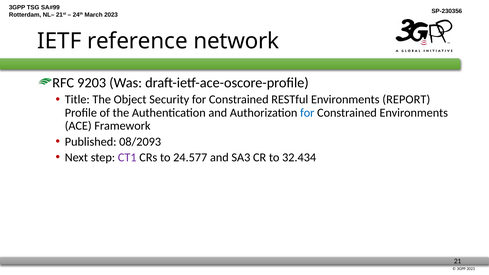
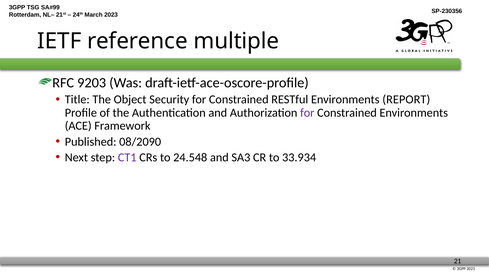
network: network -> multiple
for at (307, 113) colour: blue -> purple
08/2093: 08/2093 -> 08/2090
24.577: 24.577 -> 24.548
32.434: 32.434 -> 33.934
